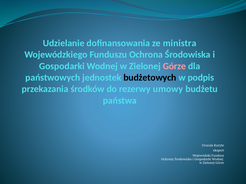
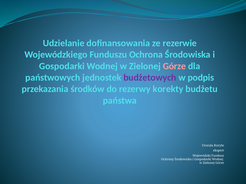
ministra: ministra -> rezerwie
budżetowych colour: black -> purple
umowy: umowy -> korekty
